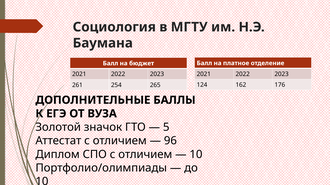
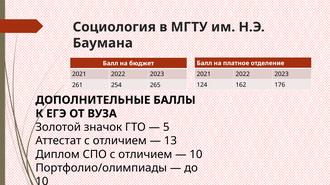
96: 96 -> 13
